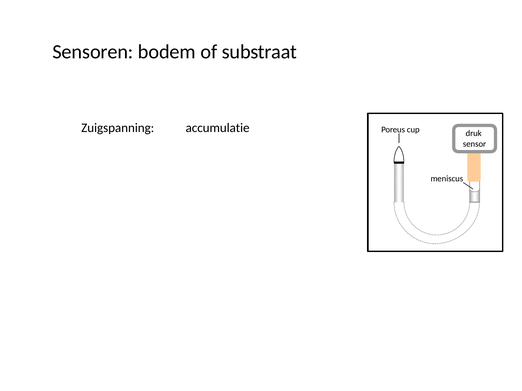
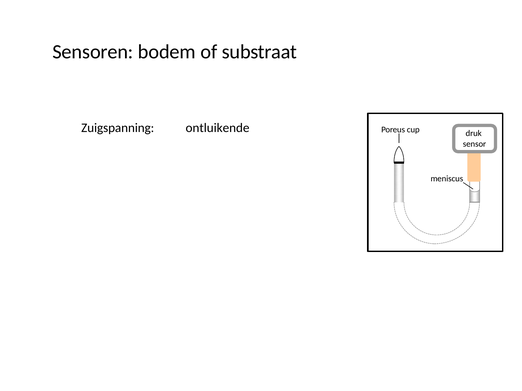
accumulatie: accumulatie -> ontluikende
